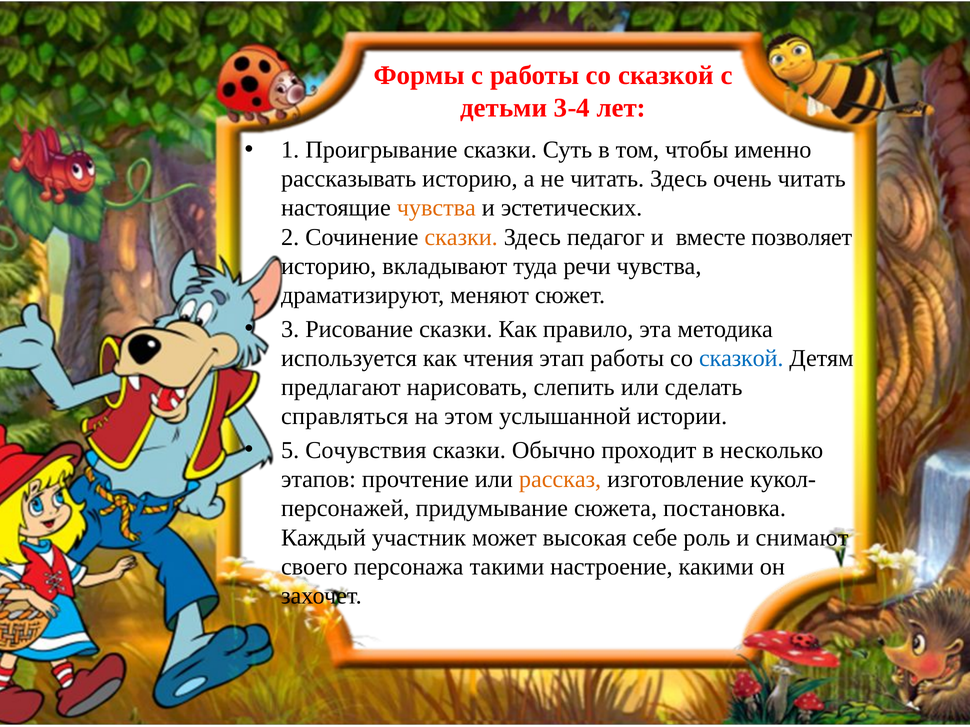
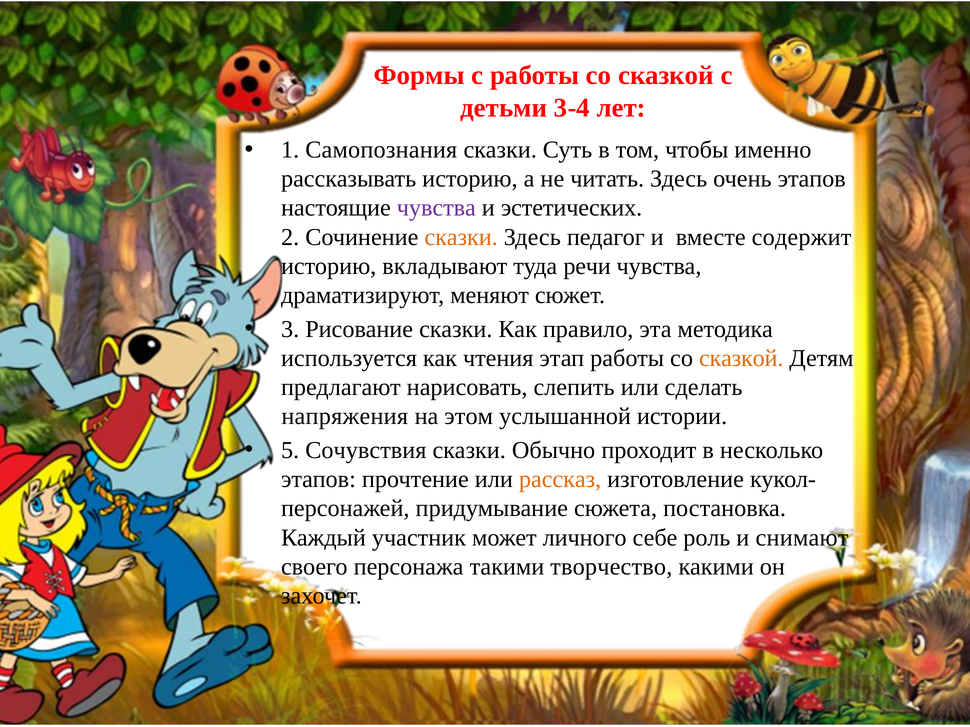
Проигрывание: Проигрывание -> Самопознания
очень читать: читать -> этапов
чувства at (436, 208) colour: orange -> purple
позволяет: позволяет -> содержит
сказкой at (741, 358) colour: blue -> orange
справляться: справляться -> напряжения
высокая: высокая -> личного
настроение: настроение -> творчество
